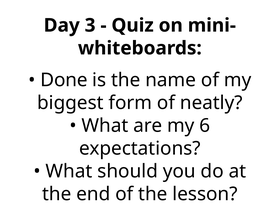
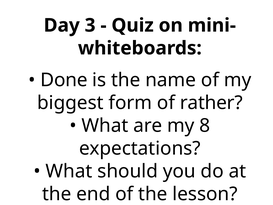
neatly: neatly -> rather
6: 6 -> 8
